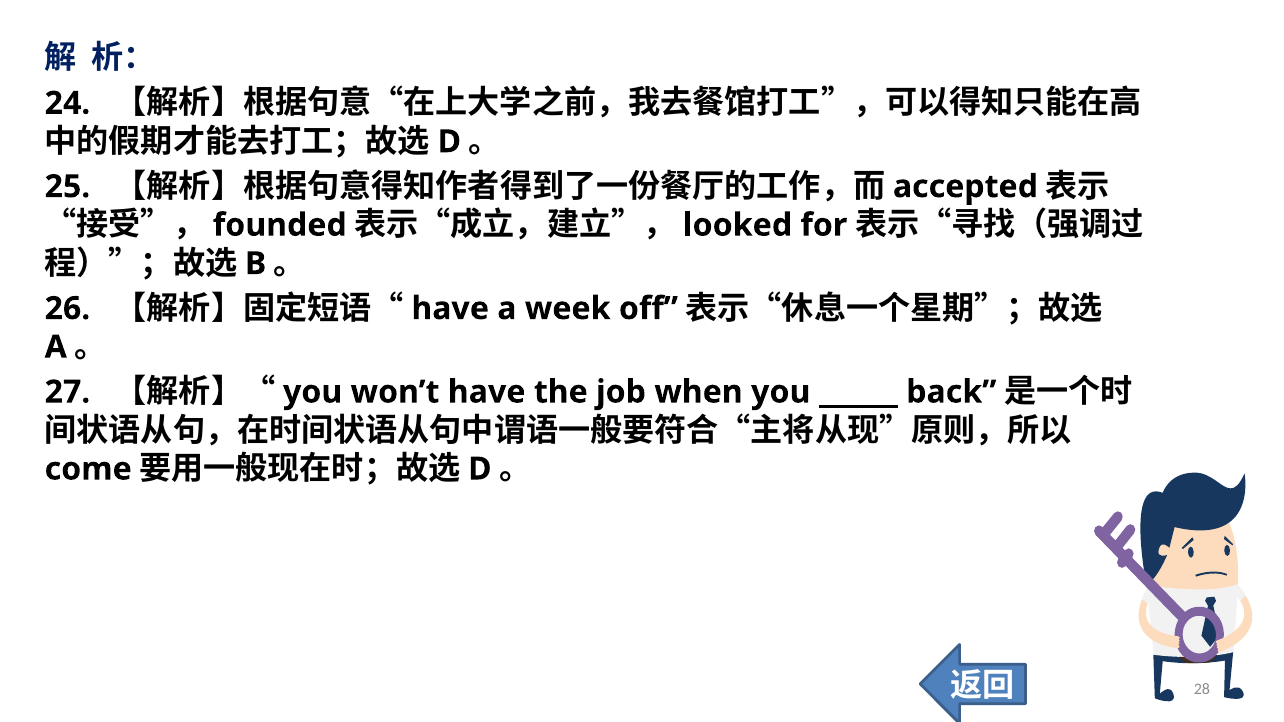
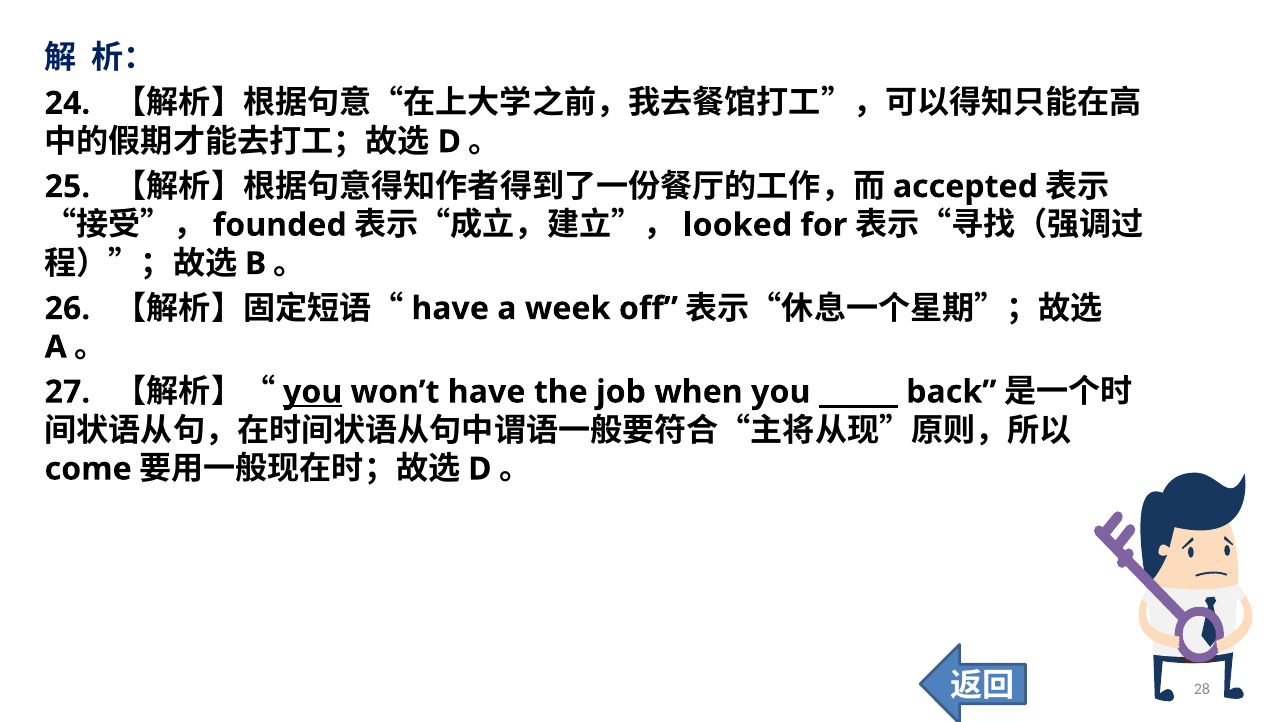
you at (313, 392) underline: none -> present
